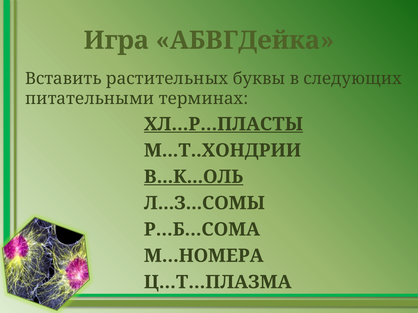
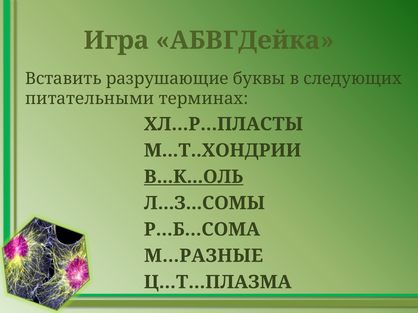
растительных: растительных -> разрушающие
ХЛ…Р…ПЛАСТЫ underline: present -> none
М…НОМЕРА: М…НОМЕРА -> М…РАЗНЫЕ
